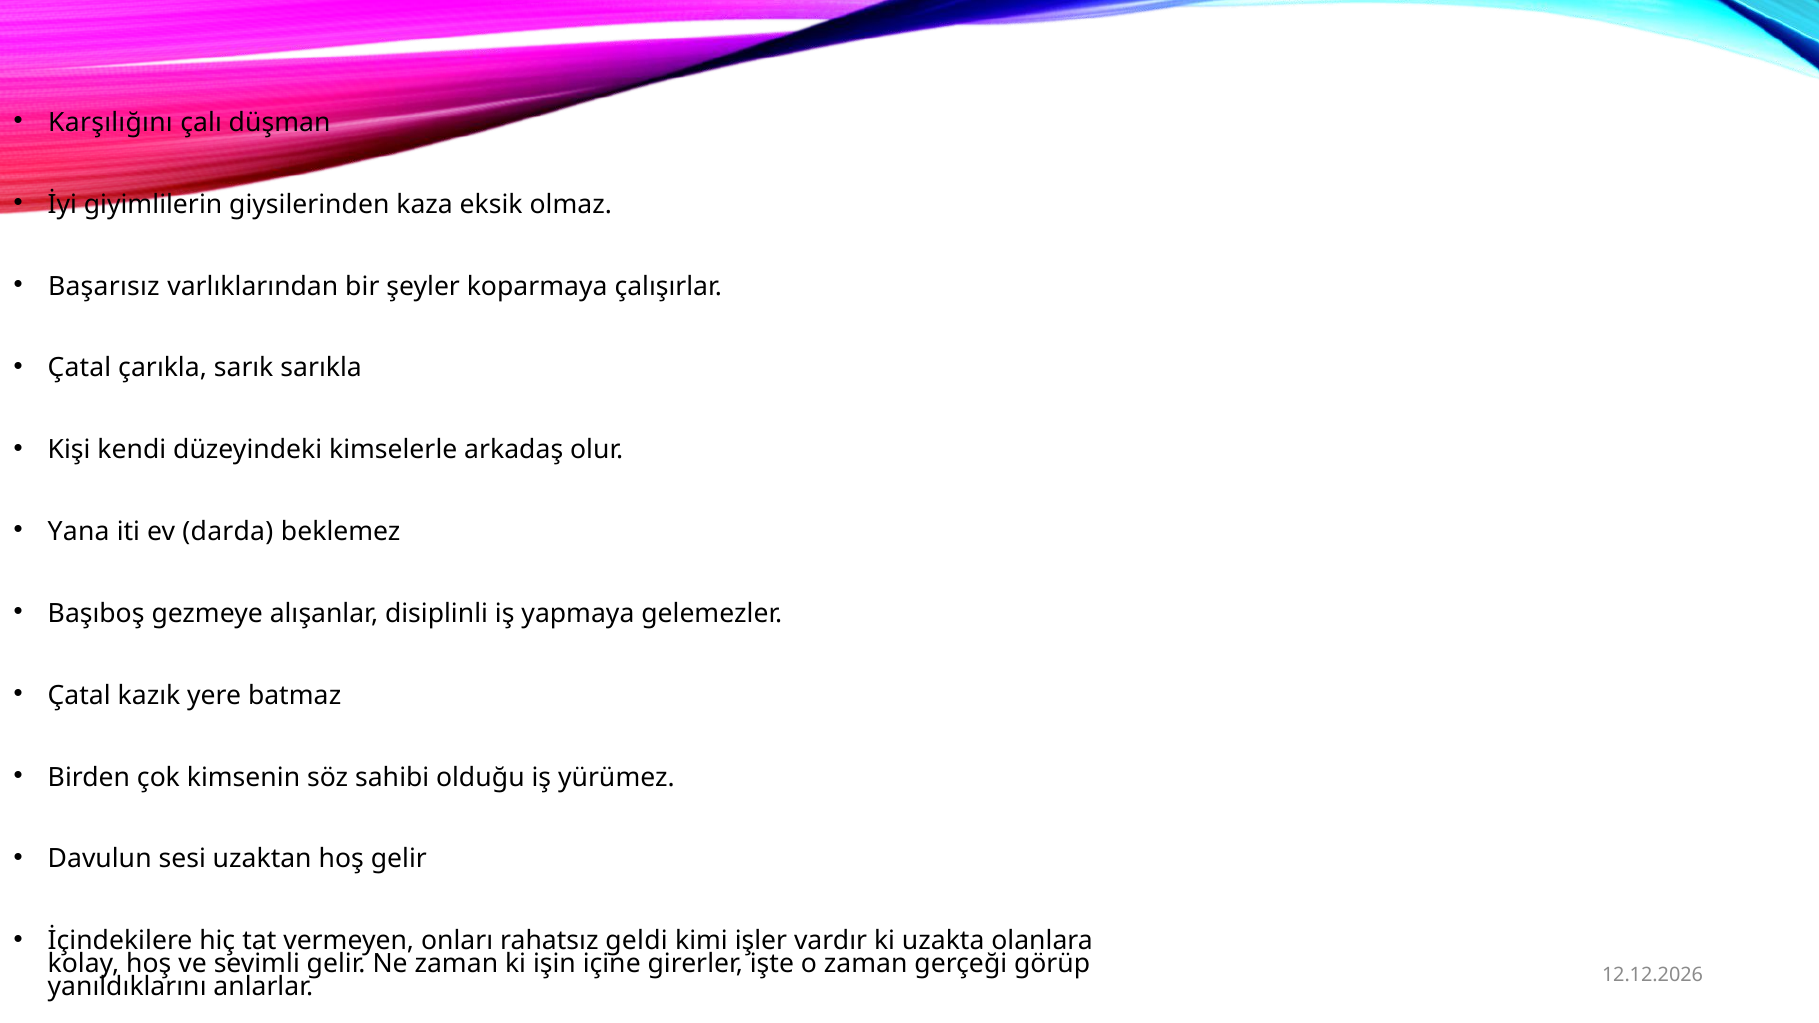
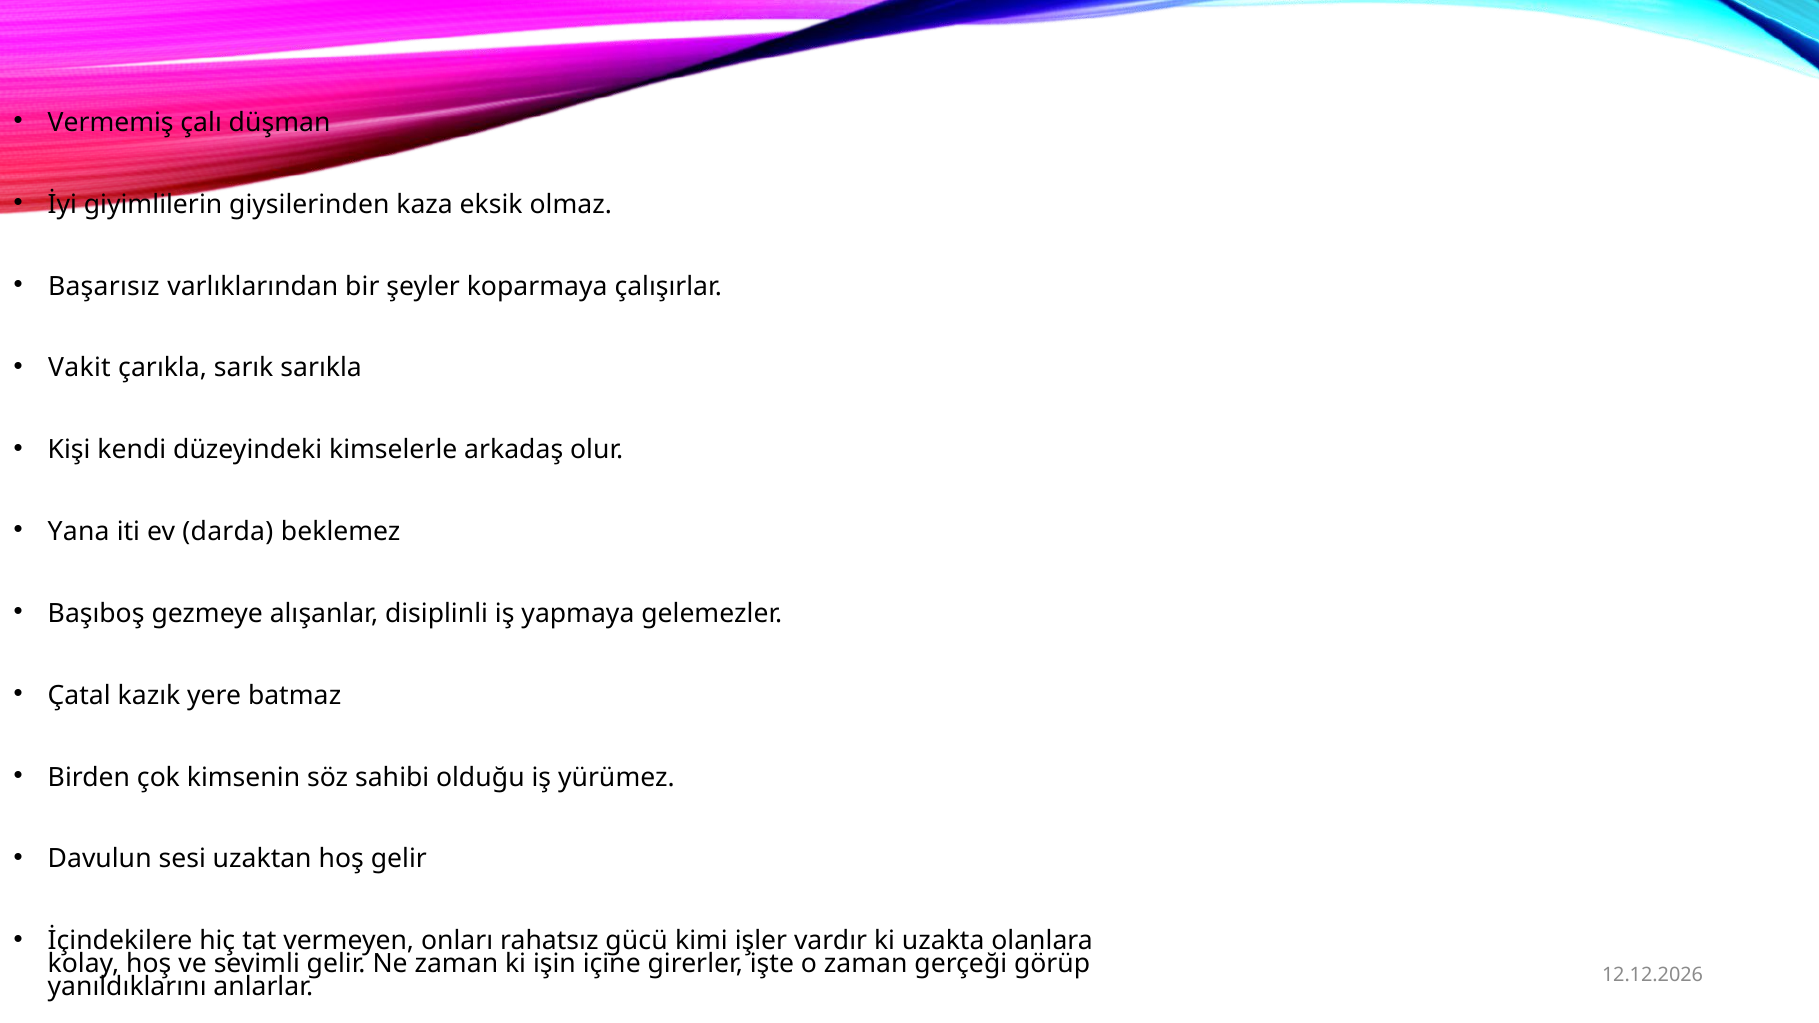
Karşılığını: Karşılığını -> Vermemiş
Çatal at (80, 368): Çatal -> Vakit
geldi: geldi -> gücü
